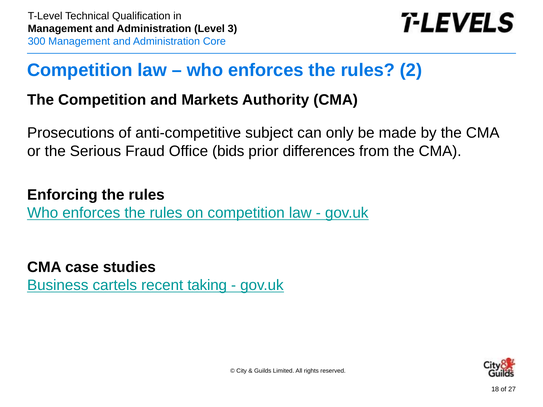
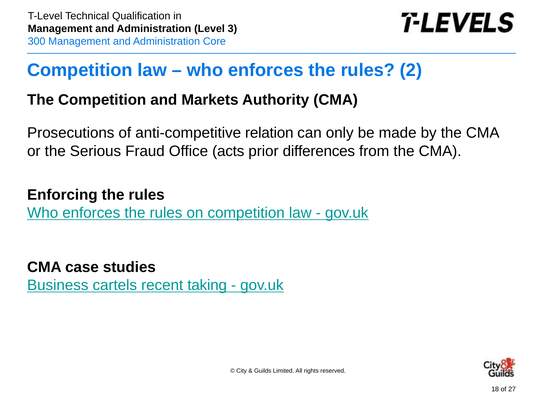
subject: subject -> relation
bids: bids -> acts
